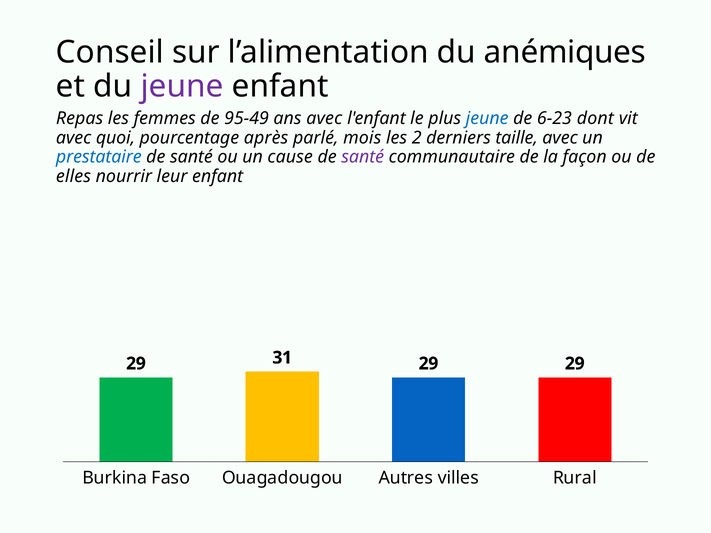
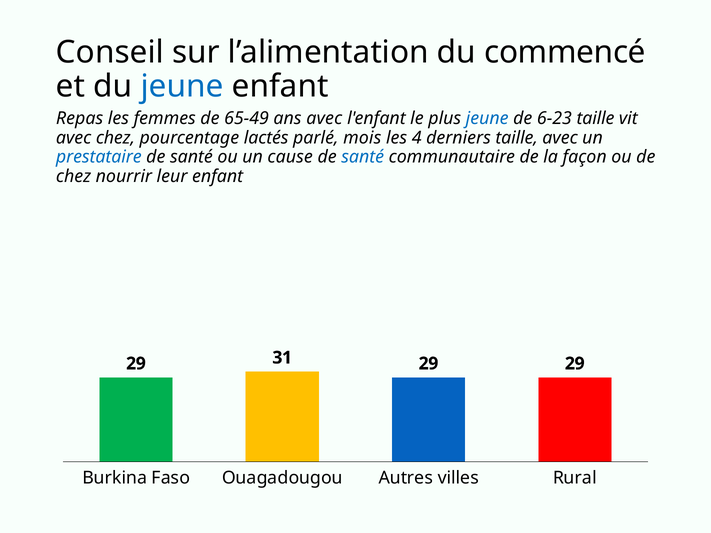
anémiques: anémiques -> commencé
jeune at (182, 86) colour: purple -> blue
95-49: 95-49 -> 65-49
6-23 dont: dont -> taille
avec quoi: quoi -> chez
après: après -> lactés
2: 2 -> 4
santé at (363, 157) colour: purple -> blue
elles at (73, 176): elles -> chez
